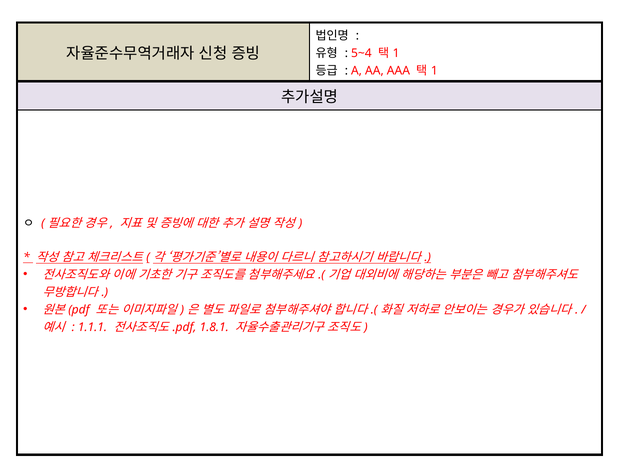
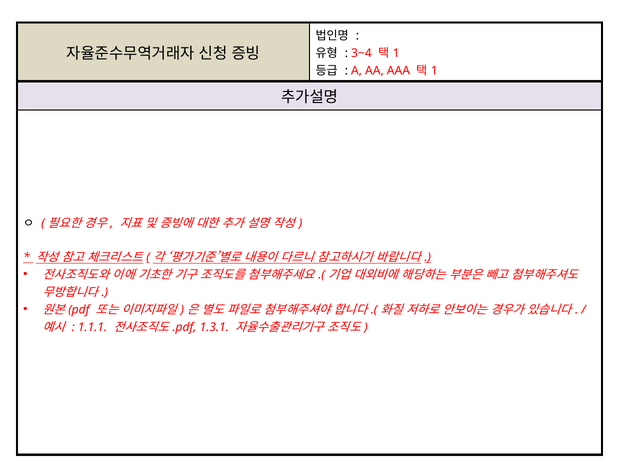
5~4: 5~4 -> 3~4
1.8.1: 1.8.1 -> 1.3.1
